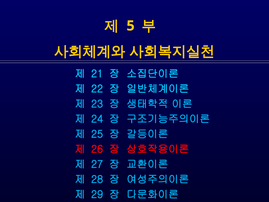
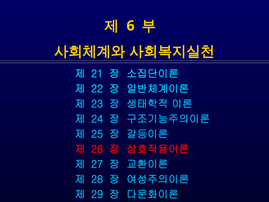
5: 5 -> 6
